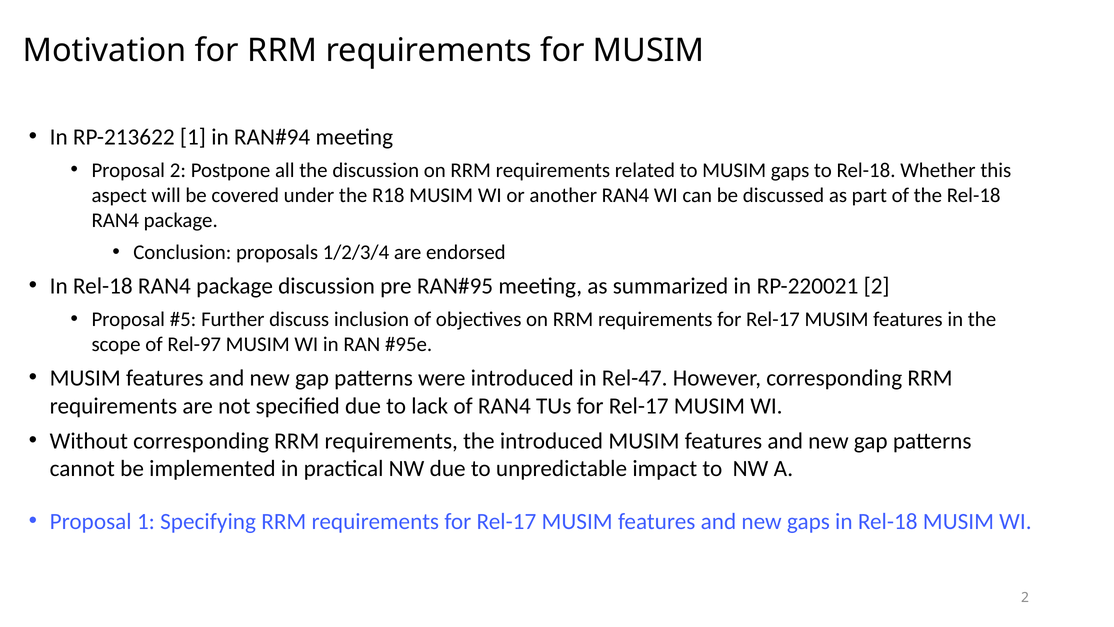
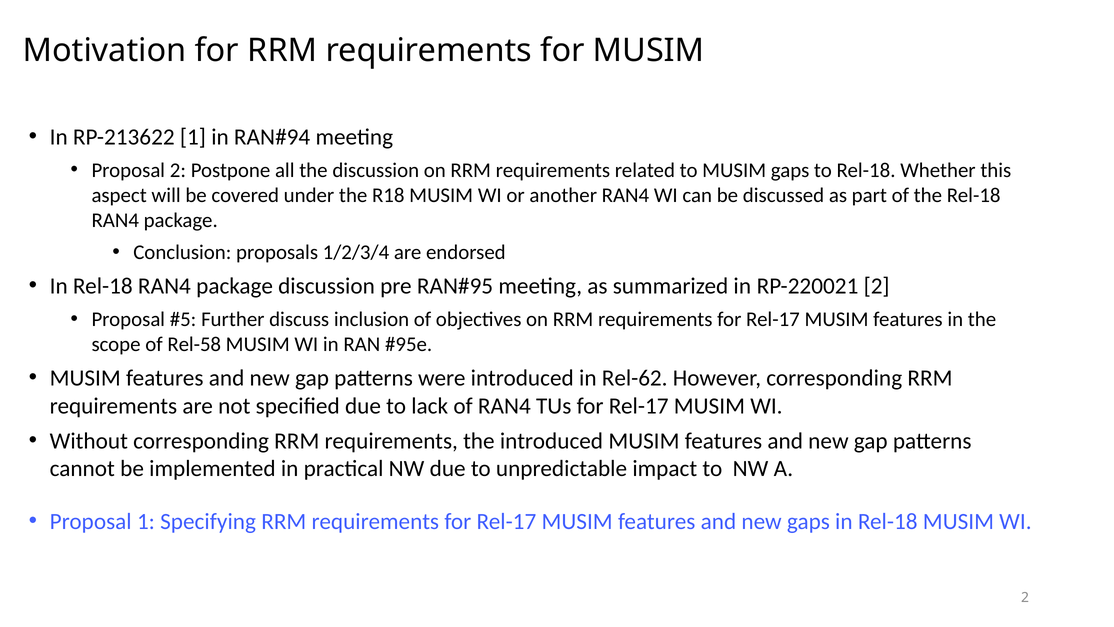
Rel-97: Rel-97 -> Rel-58
Rel-47: Rel-47 -> Rel-62
